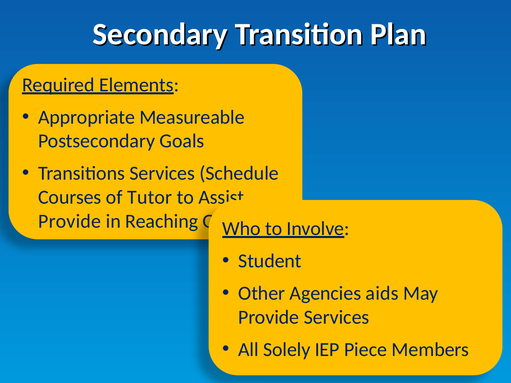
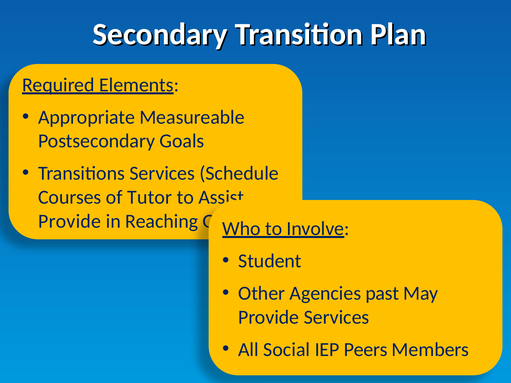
aids: aids -> past
Solely: Solely -> Social
Piece: Piece -> Peers
